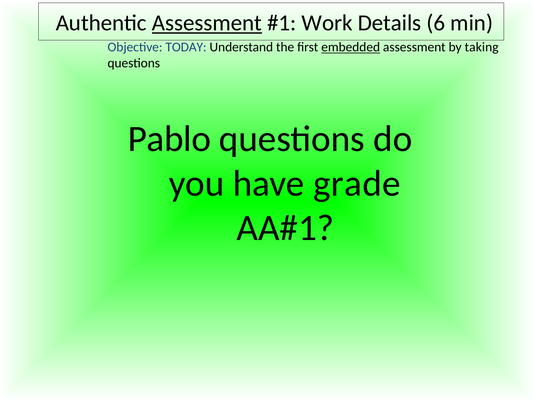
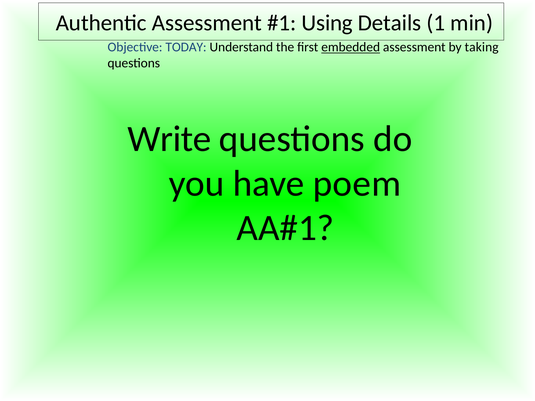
Assessment at (207, 23) underline: present -> none
Work: Work -> Using
6: 6 -> 1
Pablo: Pablo -> Write
grade: grade -> poem
